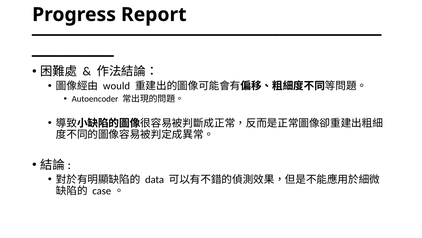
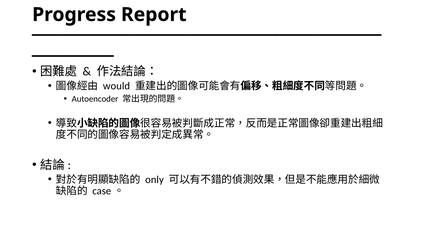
data: data -> only
